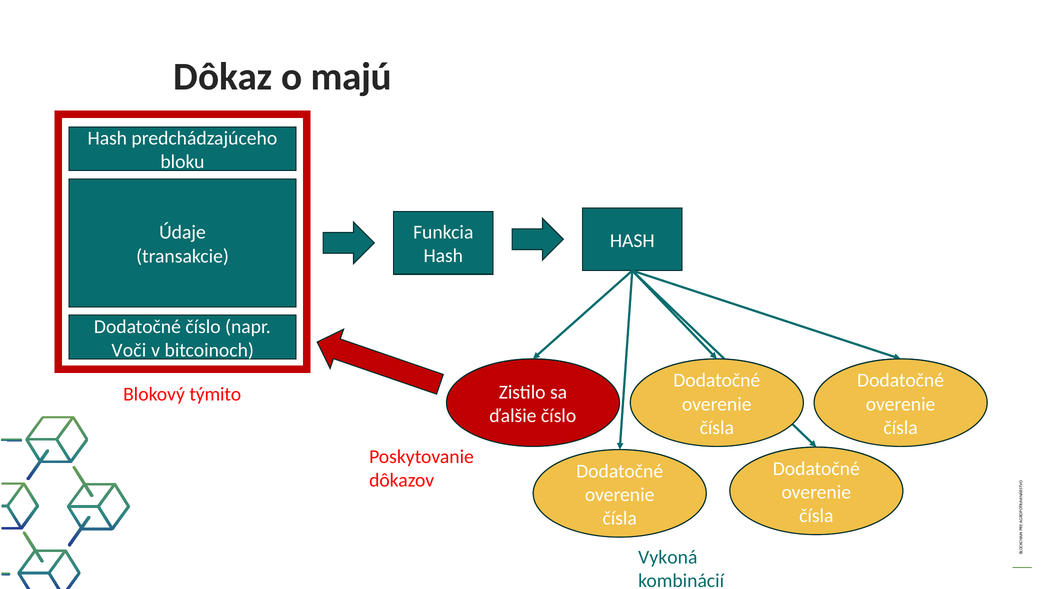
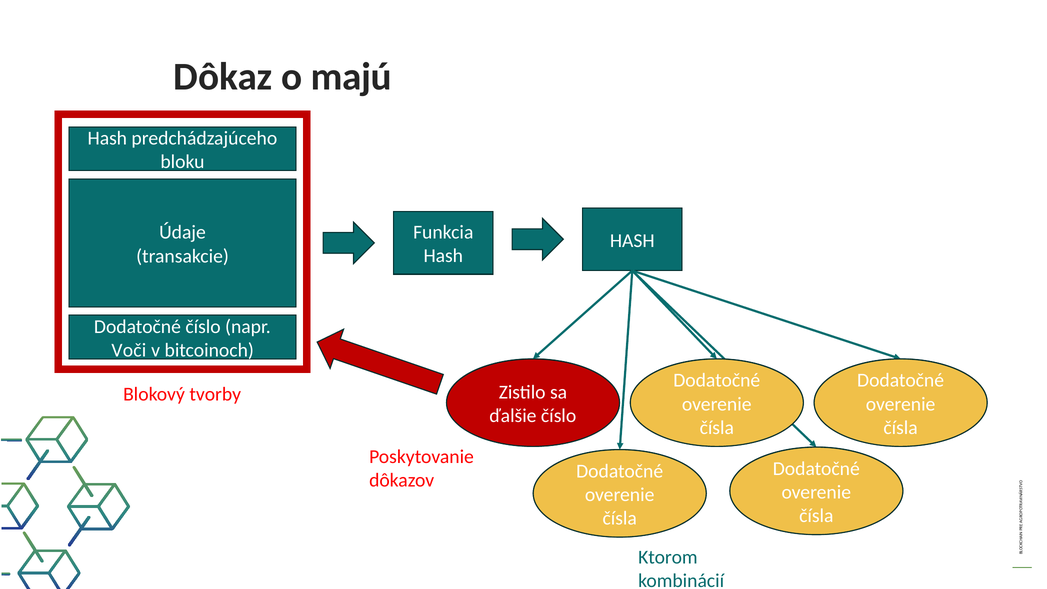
týmito: týmito -> tvorby
Vykoná: Vykoná -> Ktorom
